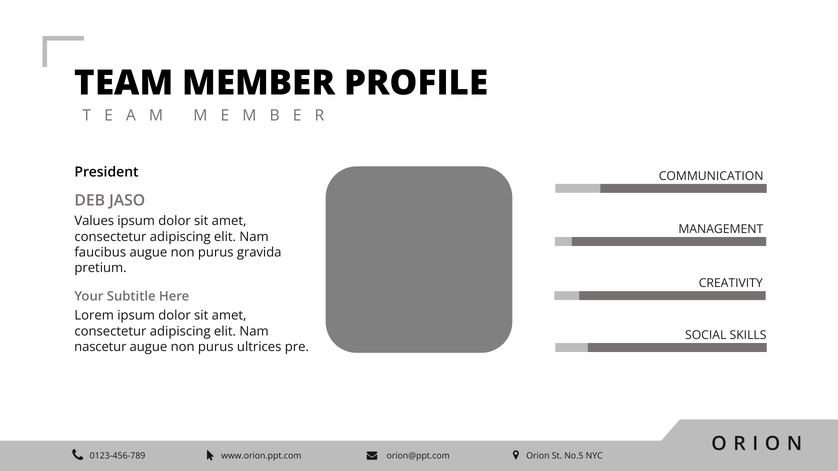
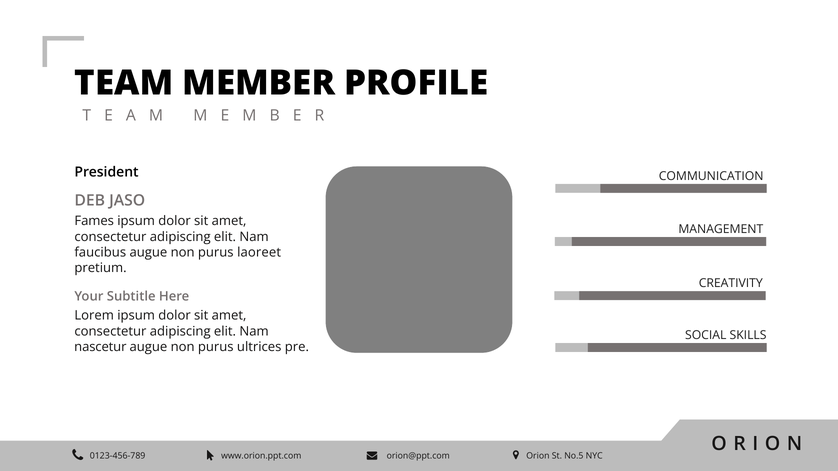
Values: Values -> Fames
gravida: gravida -> laoreet
